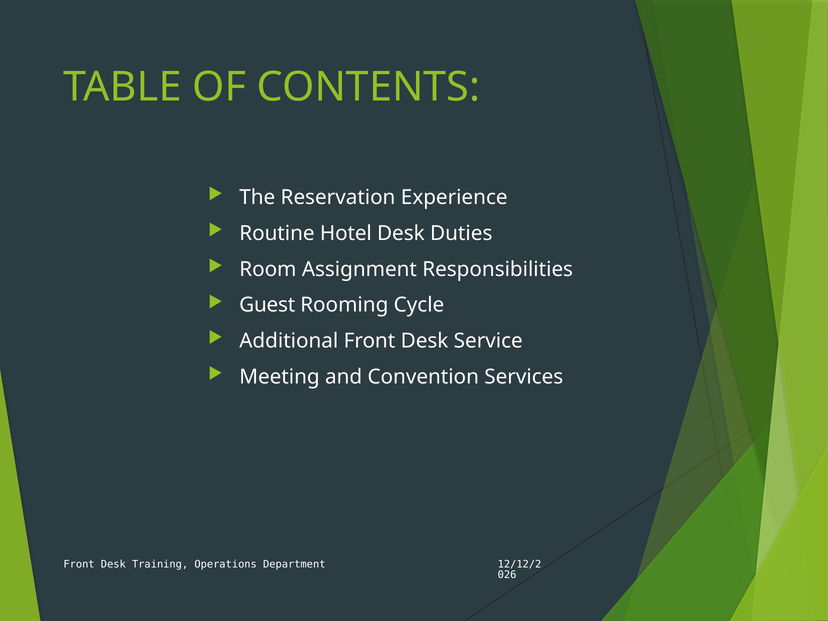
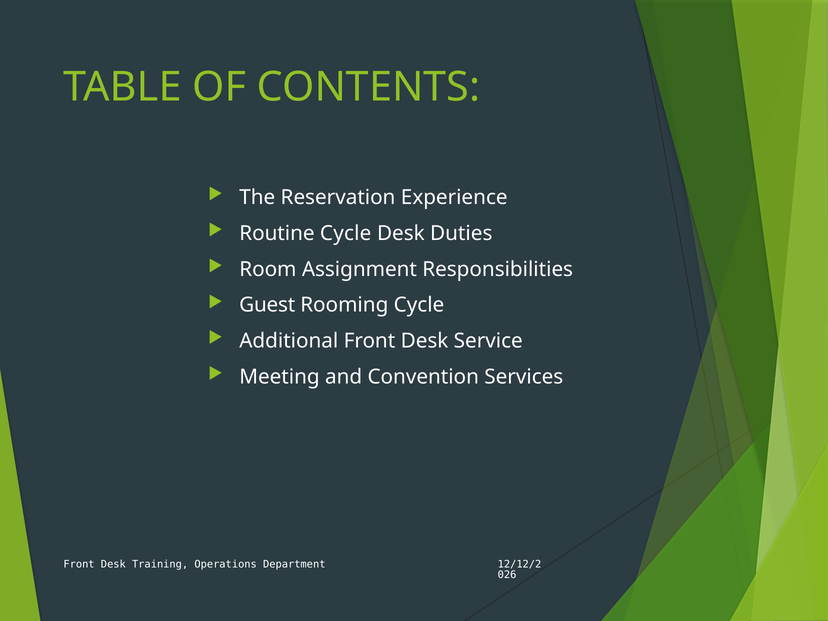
Routine Hotel: Hotel -> Cycle
